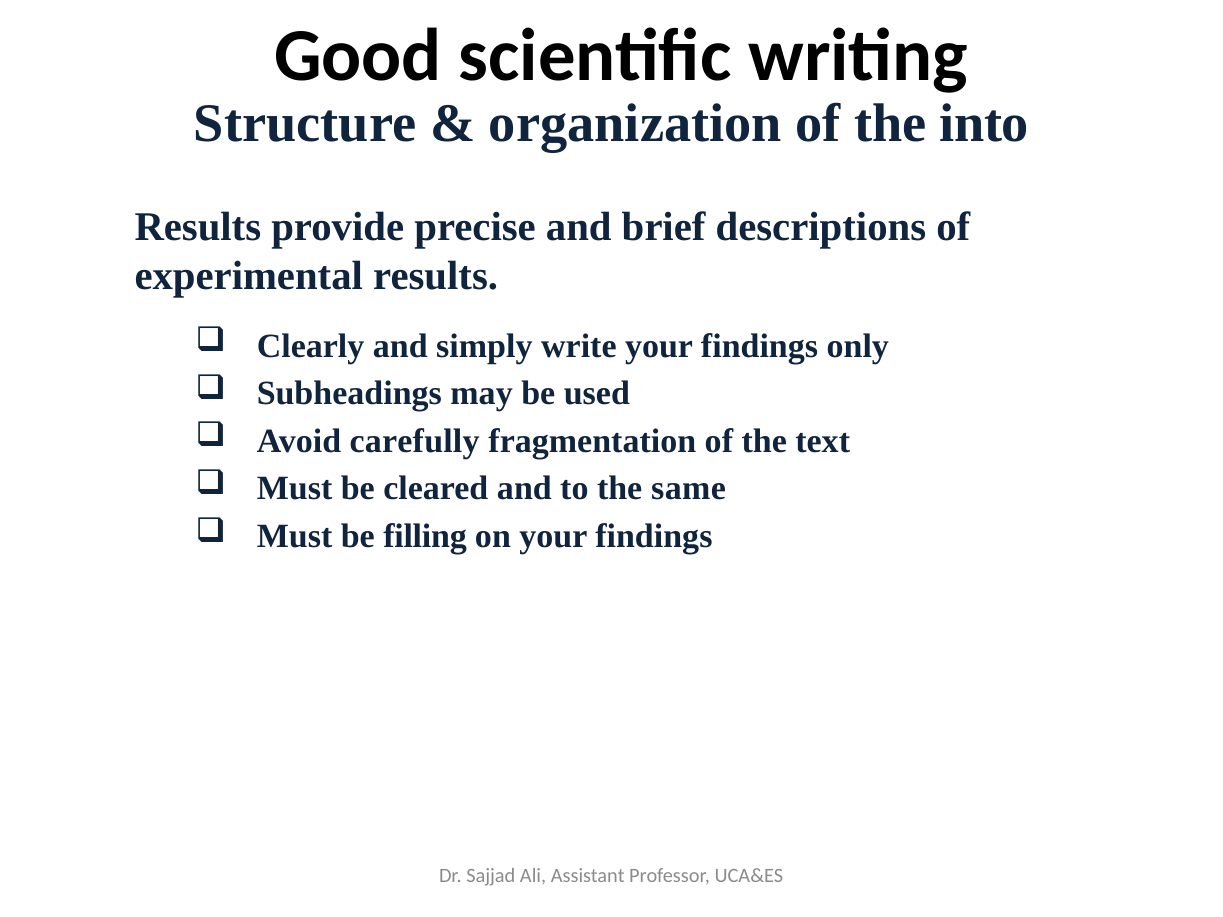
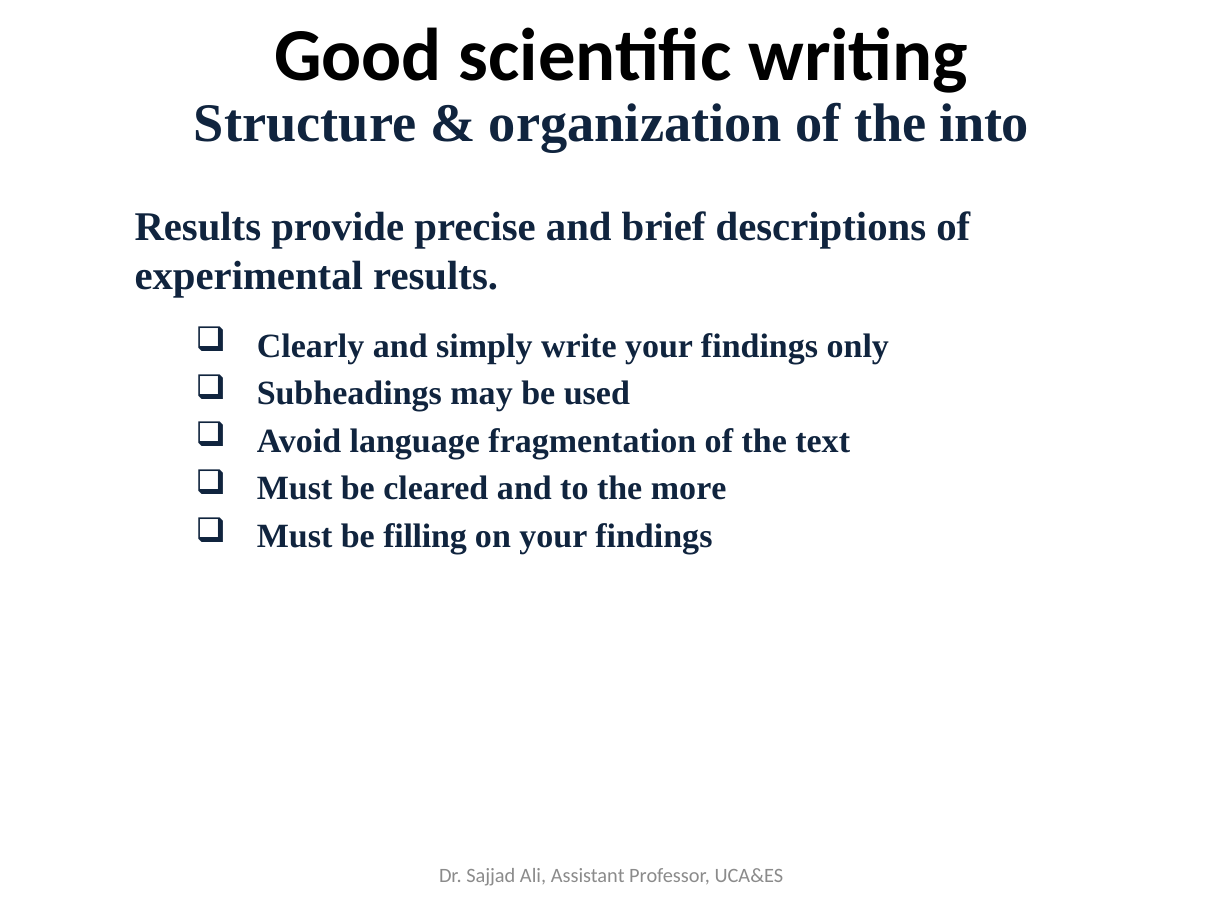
carefully: carefully -> language
same: same -> more
